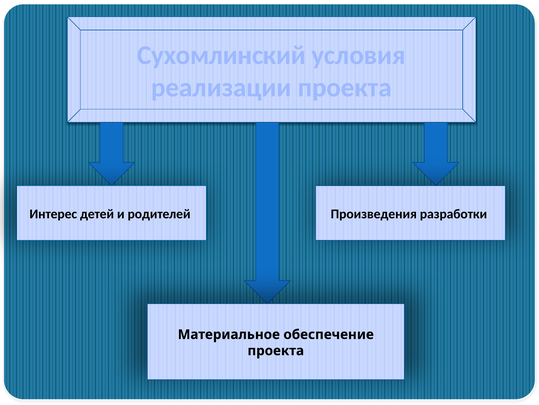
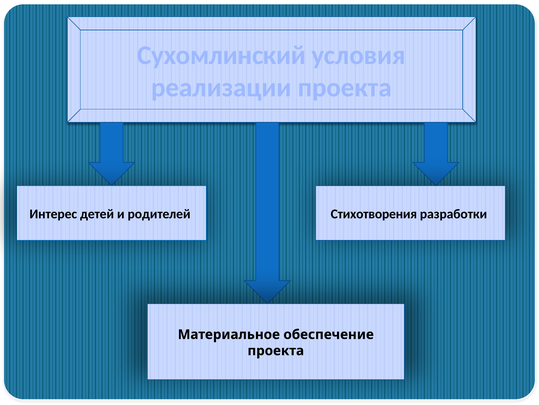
Произведения: Произведения -> Стихотворения
